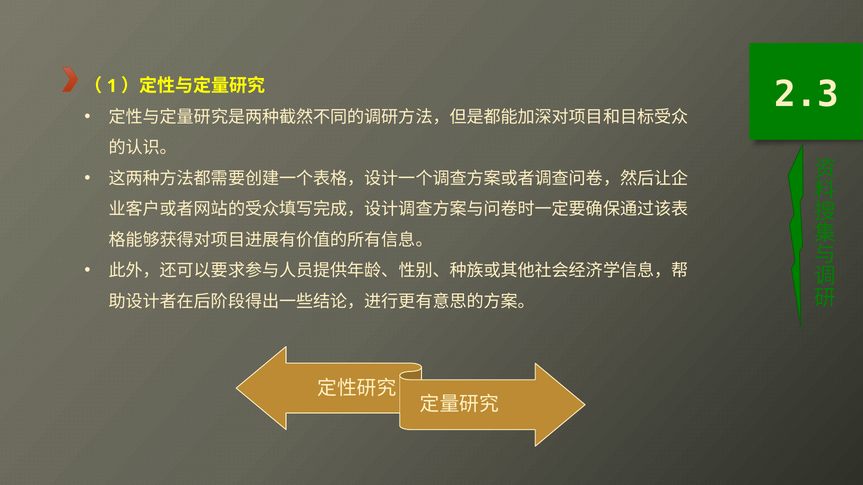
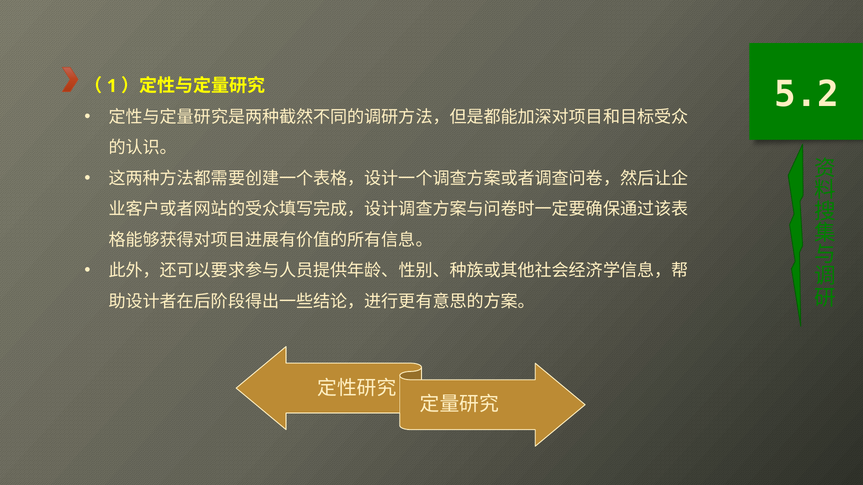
2.3: 2.3 -> 5.2
